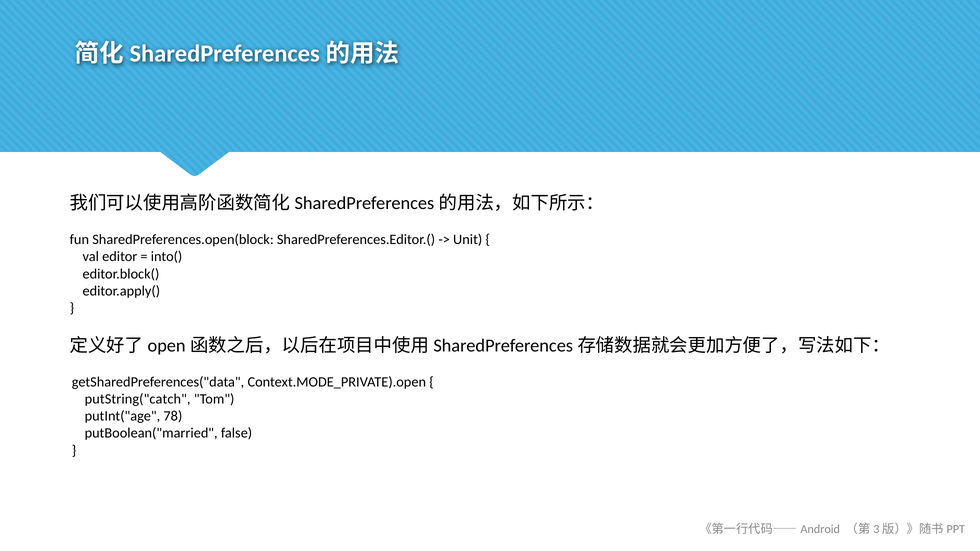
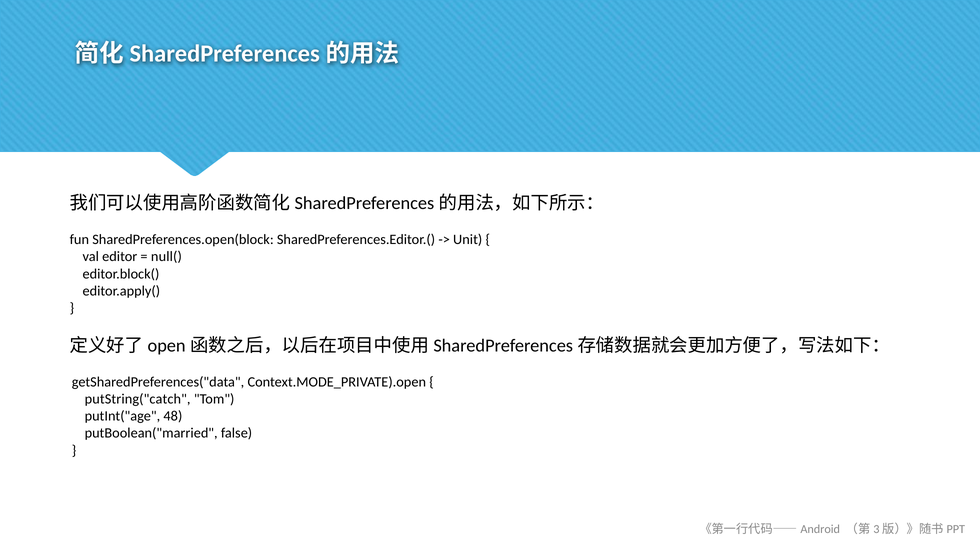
into(: into( -> null(
78: 78 -> 48
